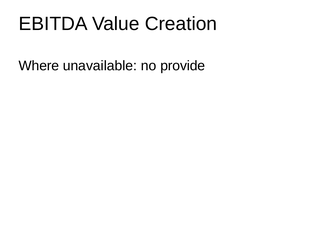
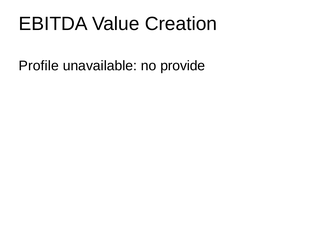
Where: Where -> Profile
